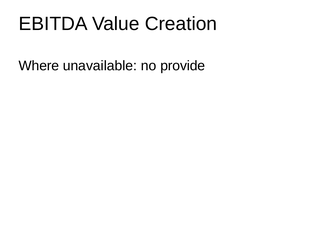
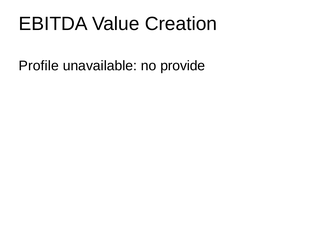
Where: Where -> Profile
